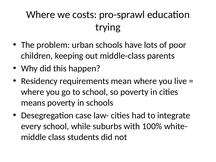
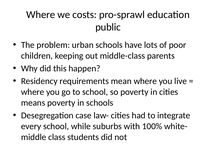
trying: trying -> public
